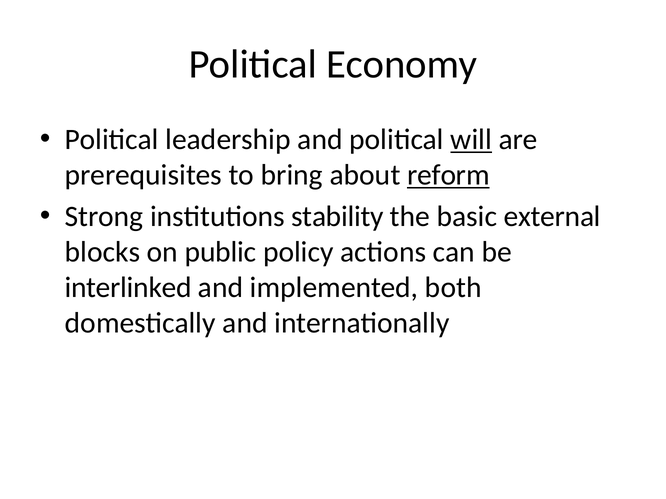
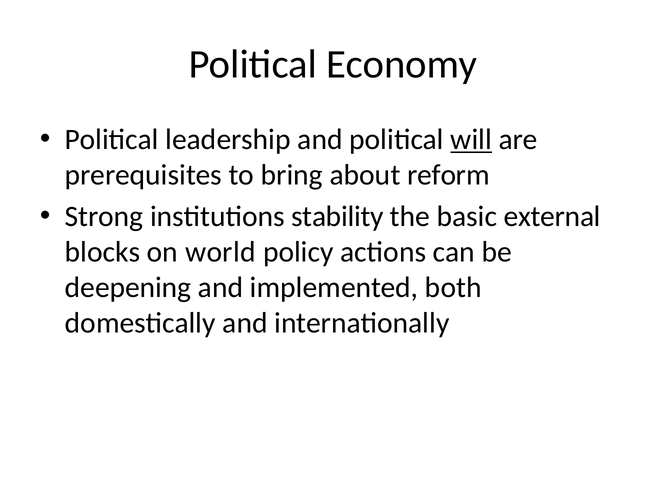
reform underline: present -> none
public: public -> world
interlinked: interlinked -> deepening
